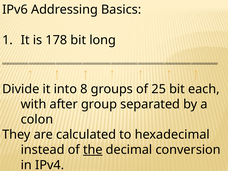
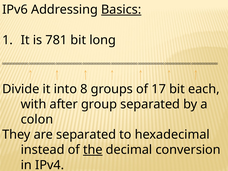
Basics underline: none -> present
178: 178 -> 781
25: 25 -> 17
are calculated: calculated -> separated
